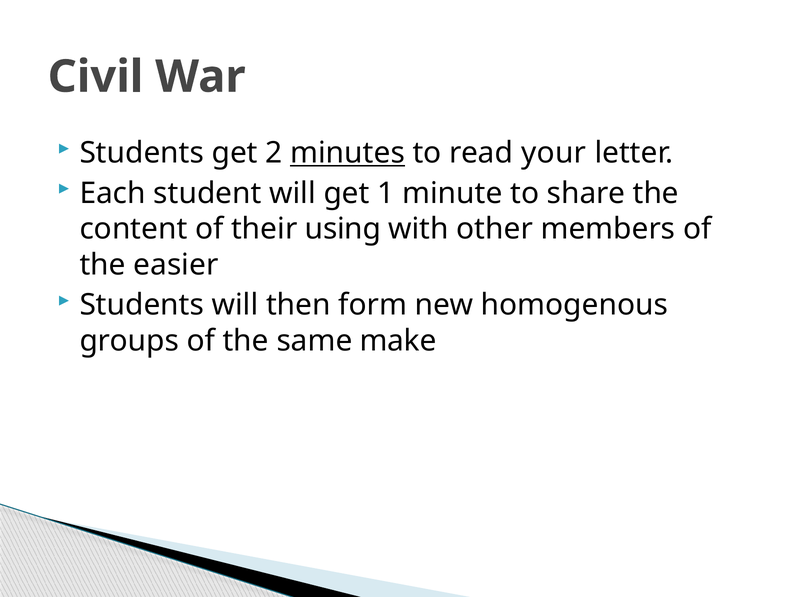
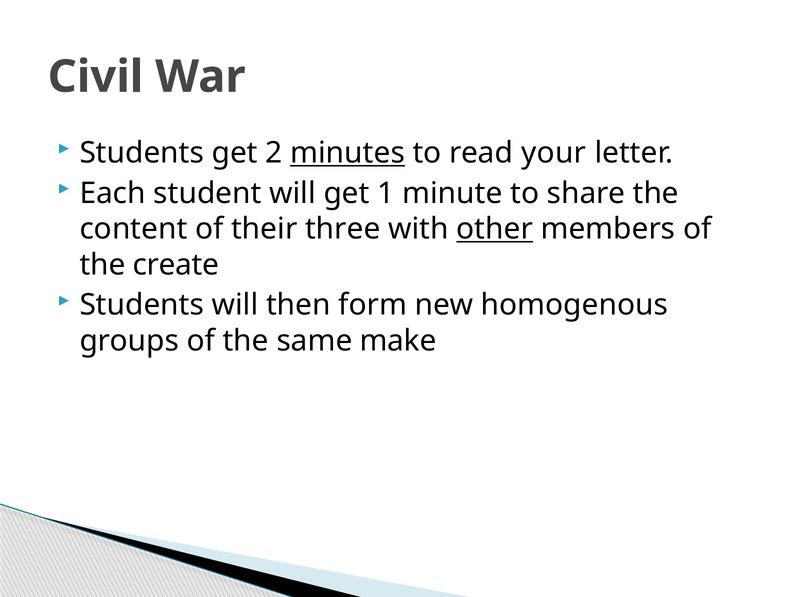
using: using -> three
other underline: none -> present
easier: easier -> create
